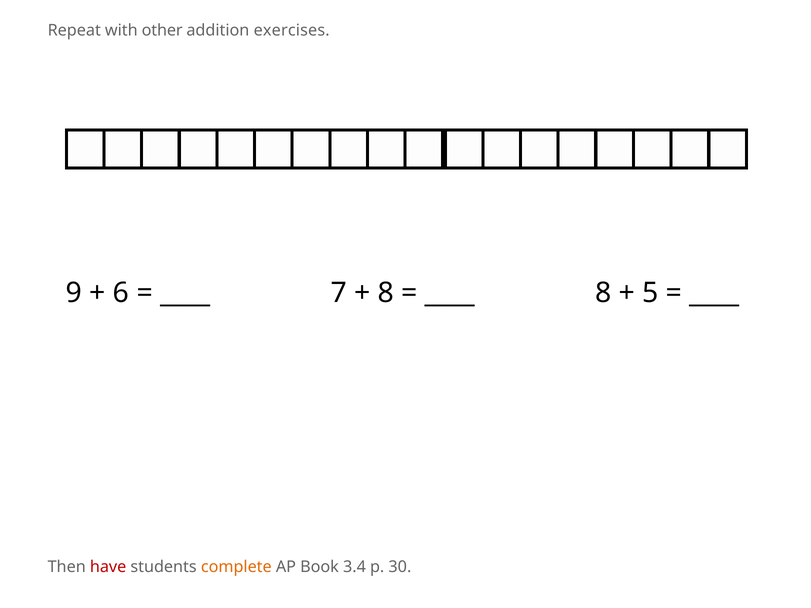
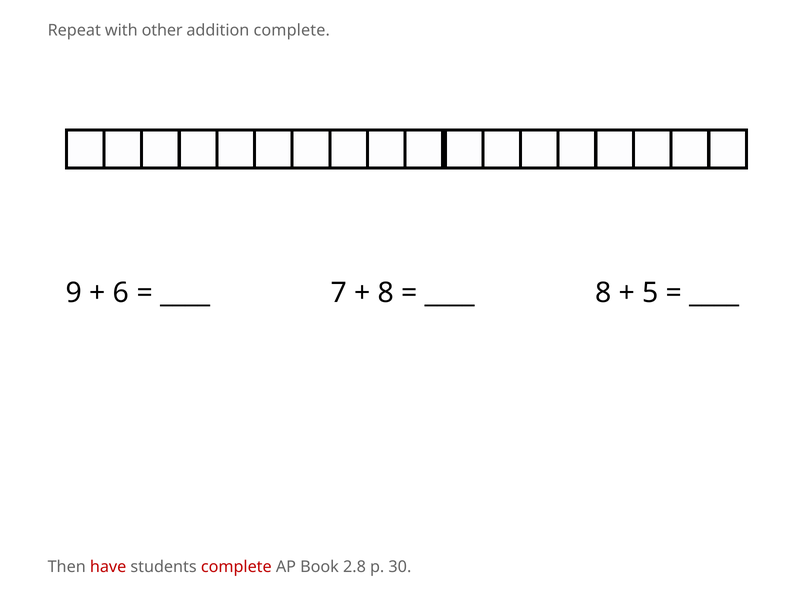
addition exercises: exercises -> complete
complete at (236, 567) colour: orange -> red
3.4: 3.4 -> 2.8
